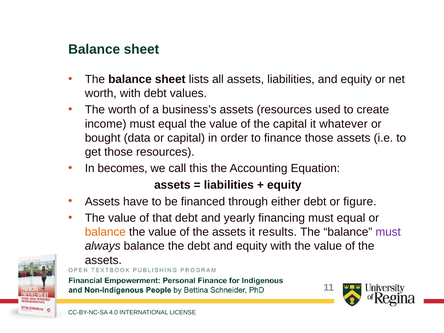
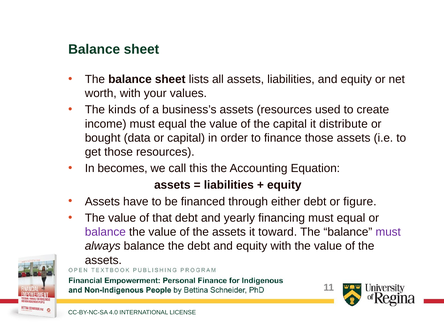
with debt: debt -> your
The worth: worth -> kinds
whatever: whatever -> distribute
balance at (105, 232) colour: orange -> purple
results: results -> toward
